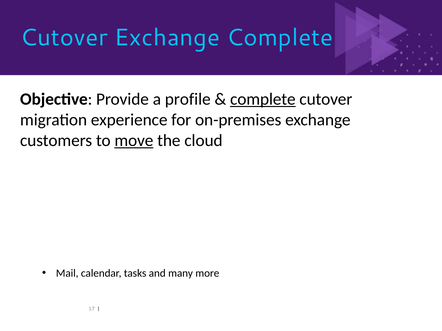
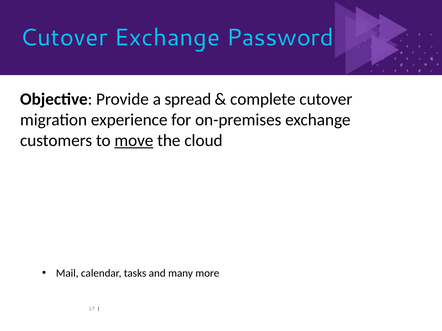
Exchange Complete: Complete -> Password
profile: profile -> spread
complete at (263, 99) underline: present -> none
